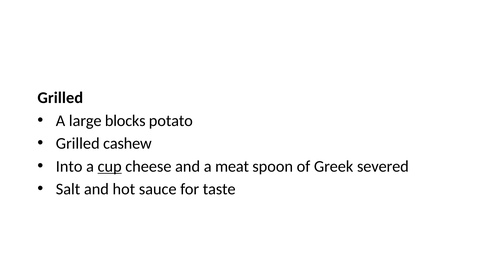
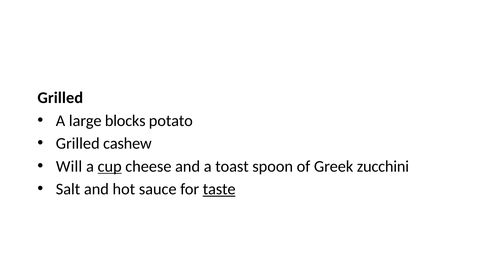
Into: Into -> Will
meat: meat -> toast
severed: severed -> zucchini
taste underline: none -> present
